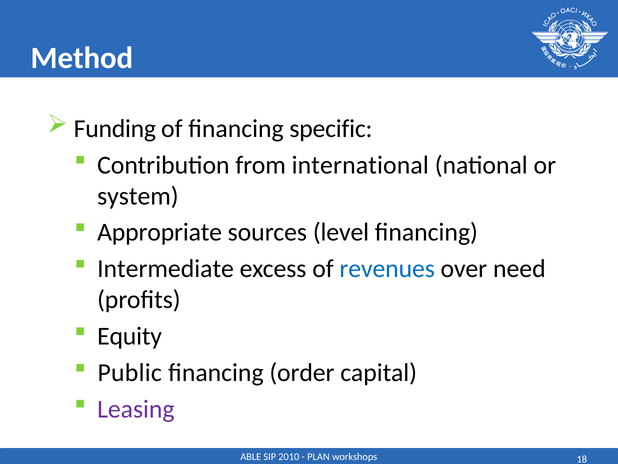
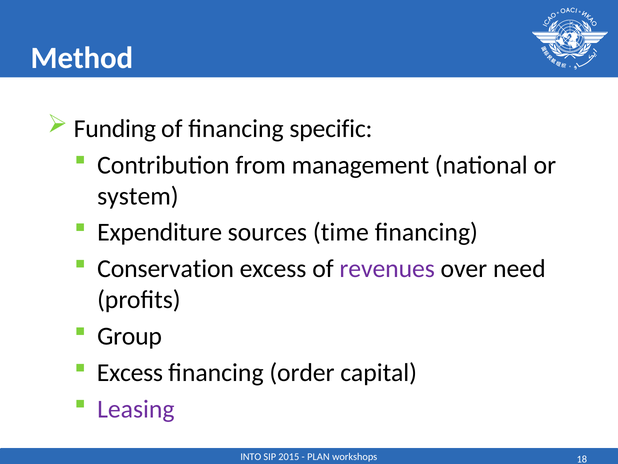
international: international -> management
Appropriate: Appropriate -> Expenditure
level: level -> time
Intermediate: Intermediate -> Conservation
revenues colour: blue -> purple
Equity: Equity -> Group
Public at (130, 372): Public -> Excess
ABLE: ABLE -> INTO
2010: 2010 -> 2015
